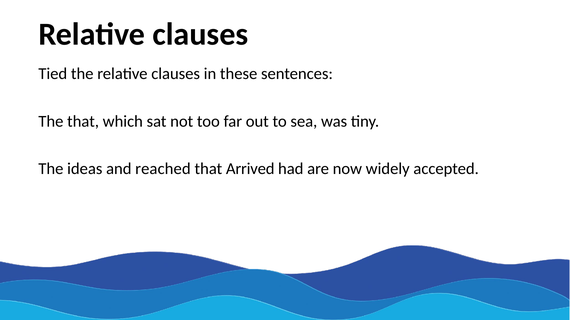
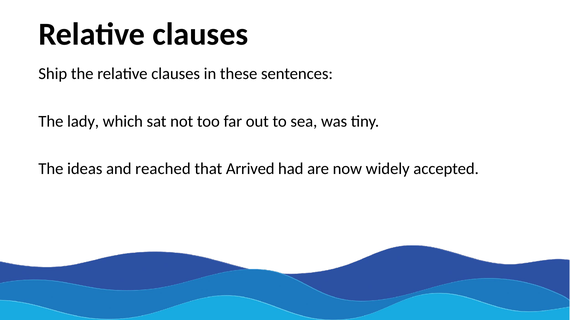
Tied: Tied -> Ship
The that: that -> lady
